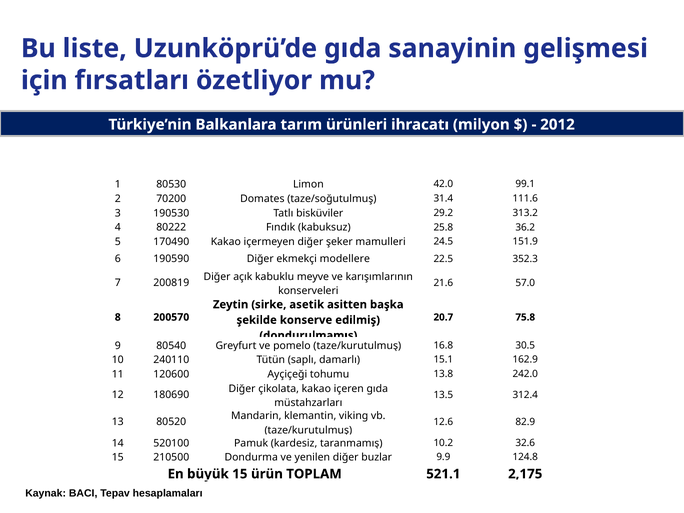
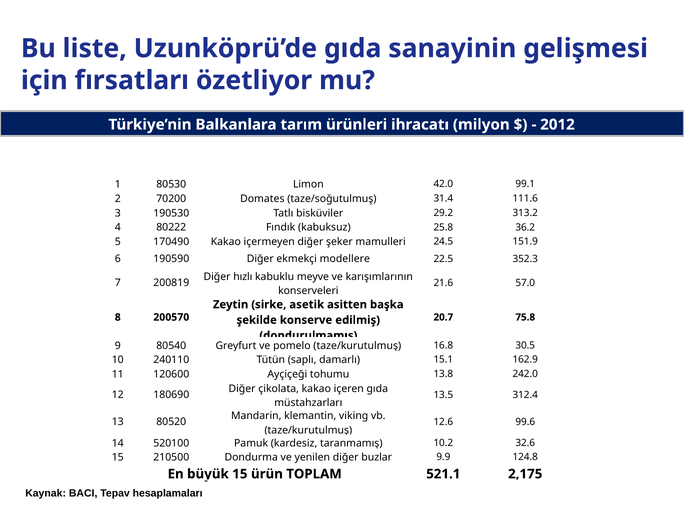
açık: açık -> hızlı
82.9: 82.9 -> 99.6
